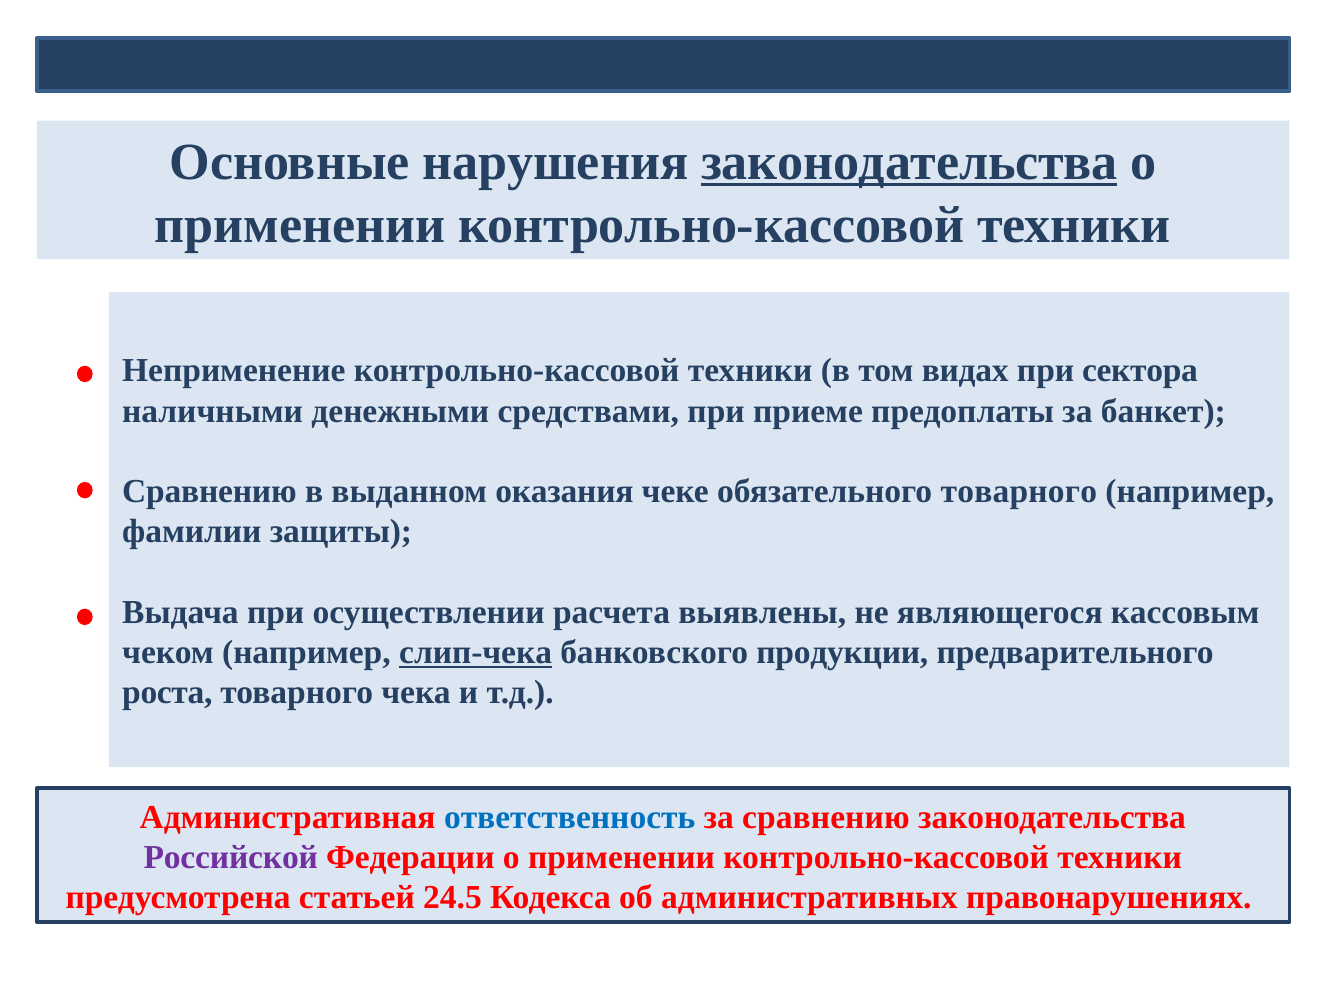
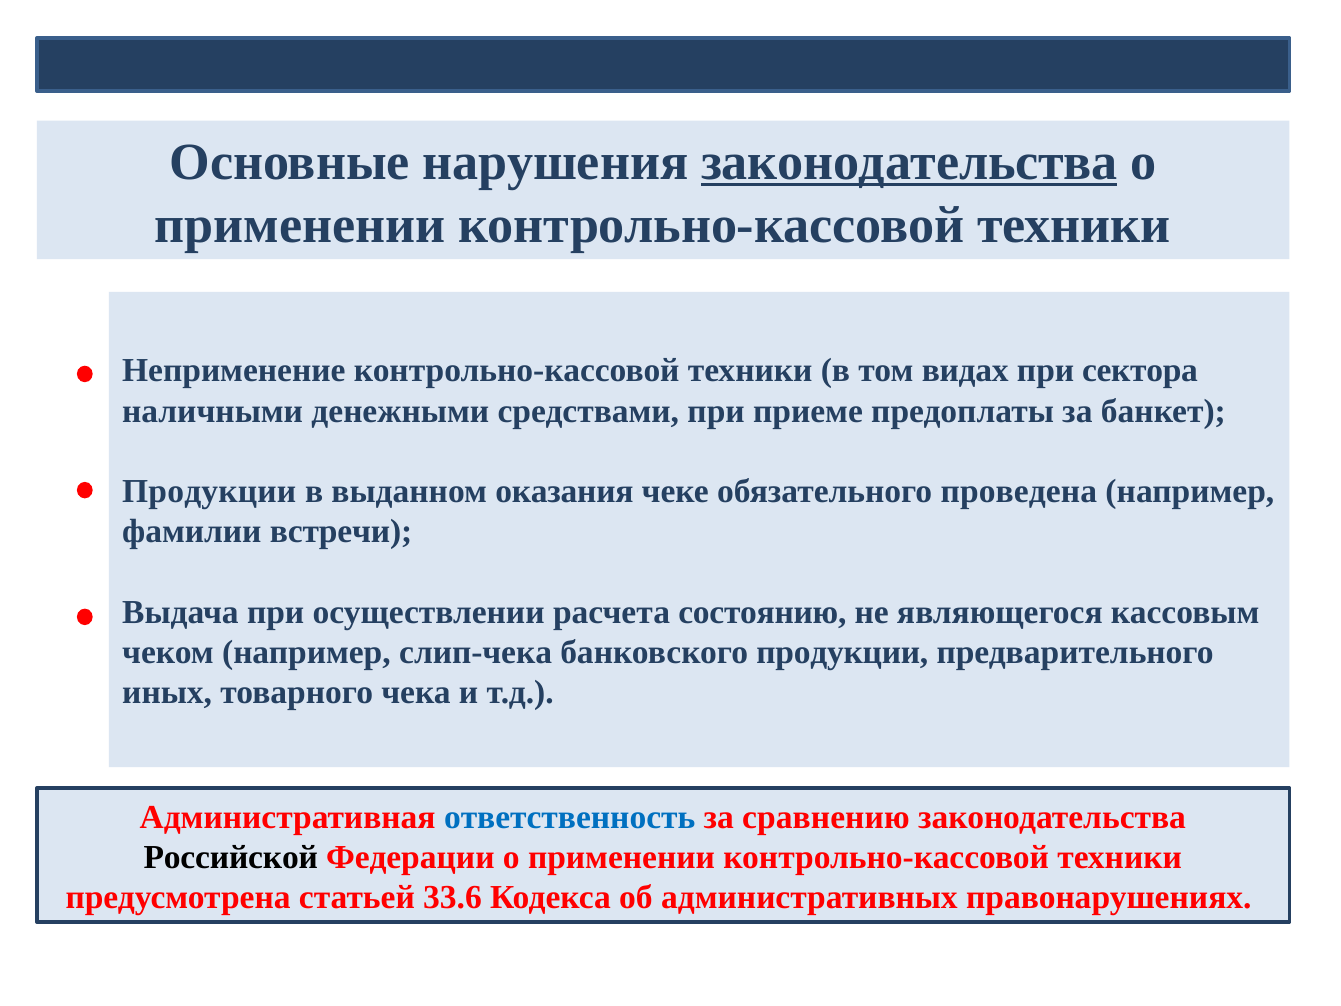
Сравнению at (209, 491): Сравнению -> Продукции
обязательного товарного: товарного -> проведена
защиты: защиты -> встречи
выявлены: выявлены -> состоянию
слип-чека underline: present -> none
роста: роста -> иных
Российской colour: purple -> black
24.5: 24.5 -> 33.6
